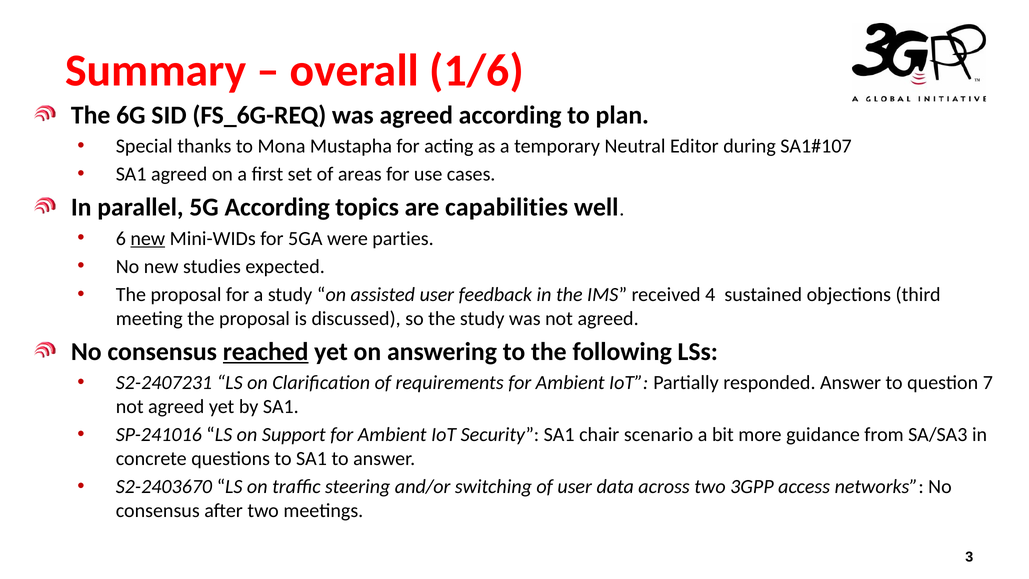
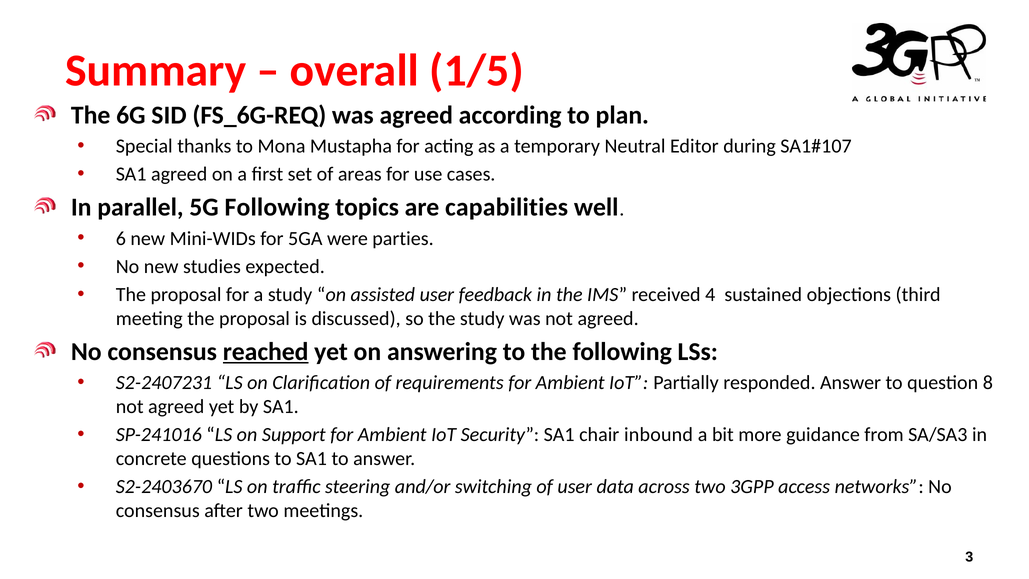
1/6: 1/6 -> 1/5
5G According: According -> Following
new at (148, 238) underline: present -> none
7: 7 -> 8
scenario: scenario -> inbound
